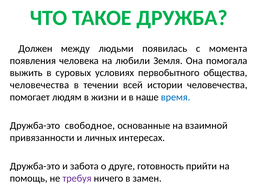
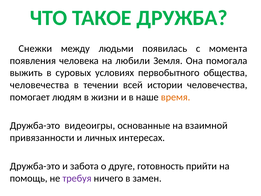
Должен: Должен -> Снежки
время colour: blue -> orange
свободное: свободное -> видеоигры
